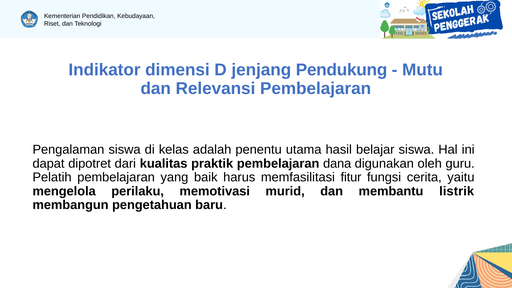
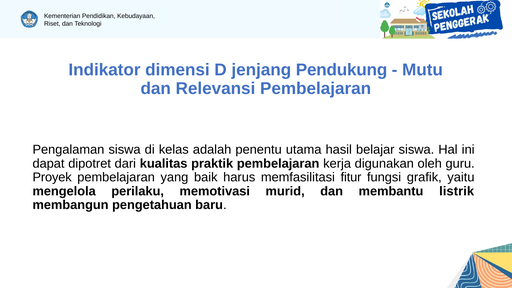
dana: dana -> kerja
Pelatih: Pelatih -> Proyek
cerita: cerita -> grafik
